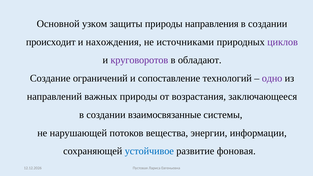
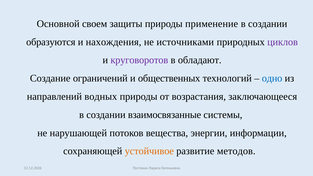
узком: узком -> своем
направления: направления -> применение
происходит: происходит -> образуются
сопоставление: сопоставление -> общественных
одно colour: purple -> blue
важных: важных -> водных
устойчивое colour: blue -> orange
фоновая: фоновая -> методов
